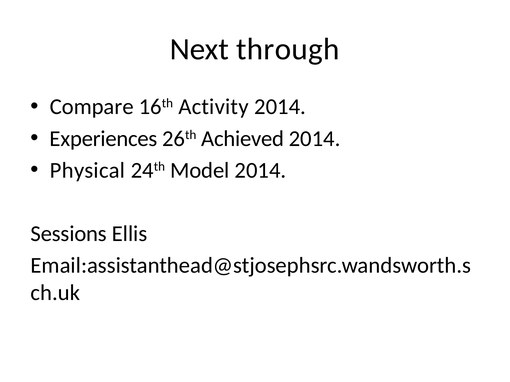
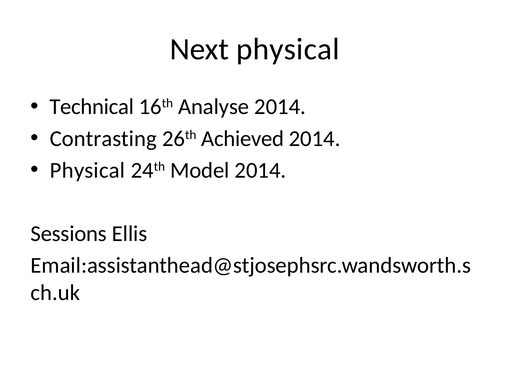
Next through: through -> physical
Compare: Compare -> Technical
Activity: Activity -> Analyse
Experiences: Experiences -> Contrasting
